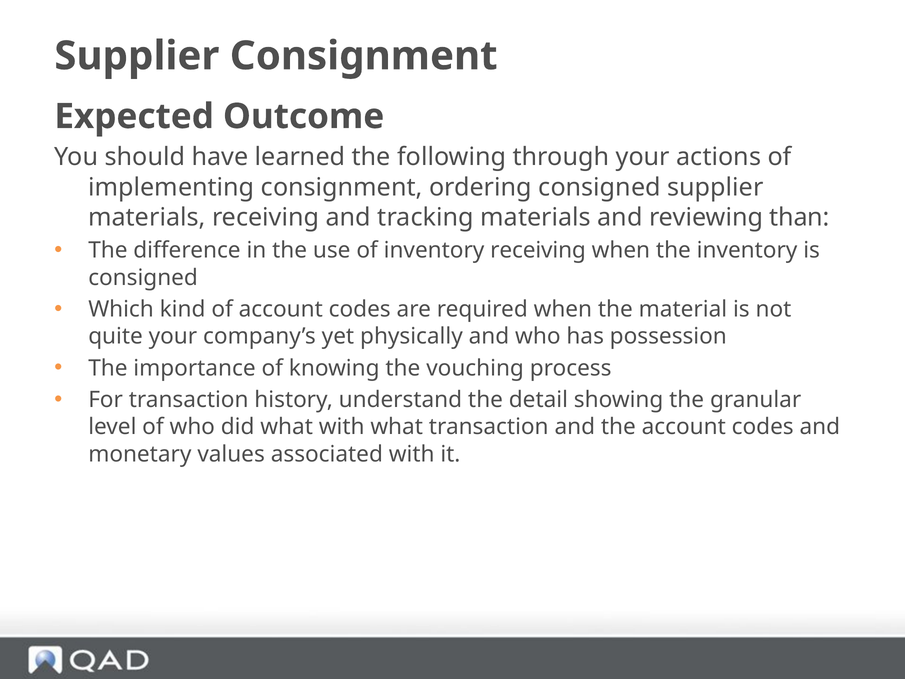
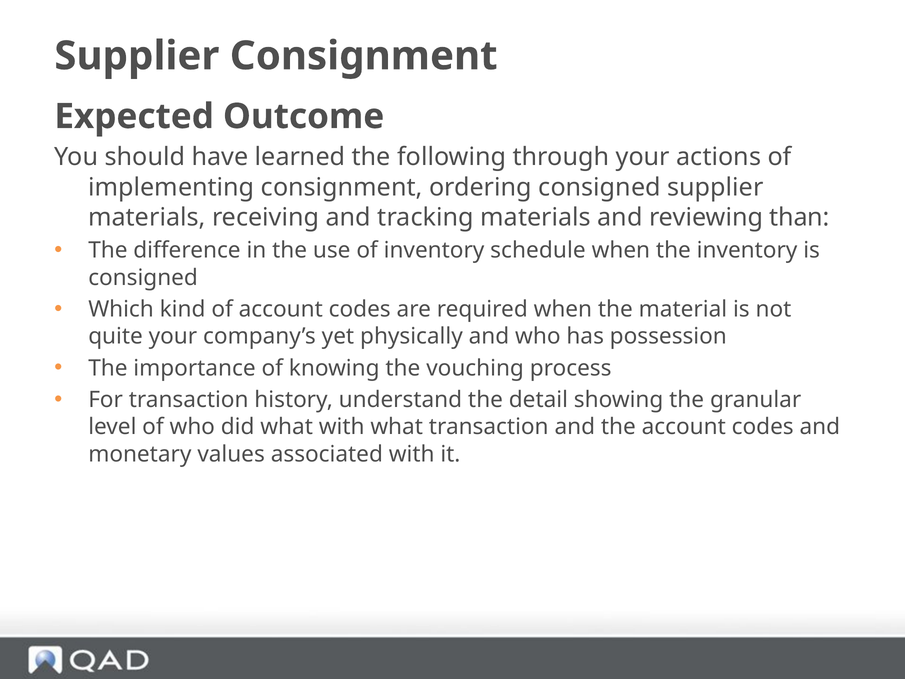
inventory receiving: receiving -> schedule
